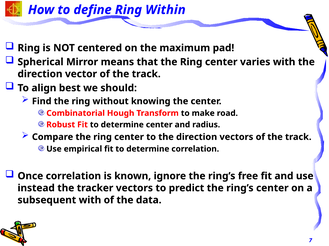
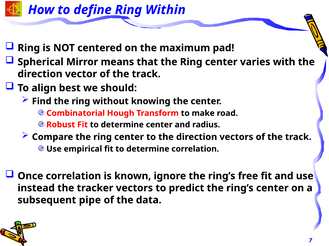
subsequent with: with -> pipe
